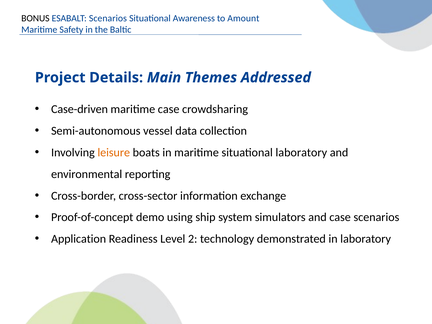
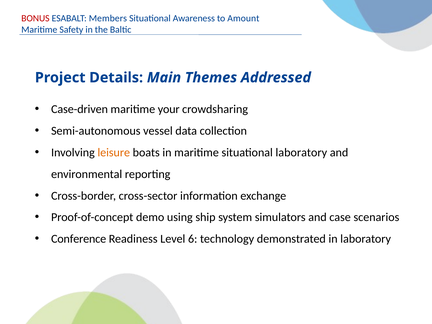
BONUS colour: black -> red
ESABALT Scenarios: Scenarios -> Members
maritime case: case -> your
Application: Application -> Conference
2: 2 -> 6
